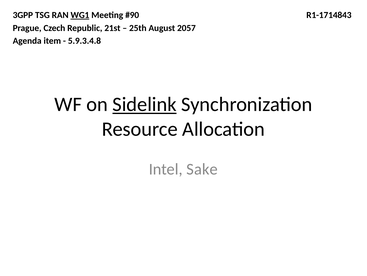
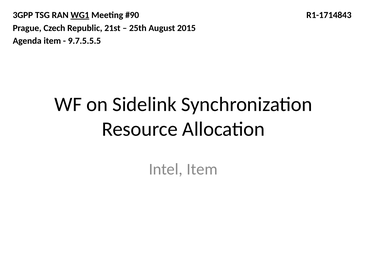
2057: 2057 -> 2015
5.9.3.4.8: 5.9.3.4.8 -> 9.7.5.5.5
Sidelink underline: present -> none
Intel Sake: Sake -> Item
